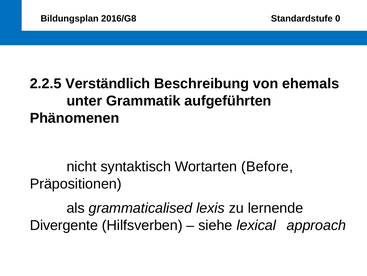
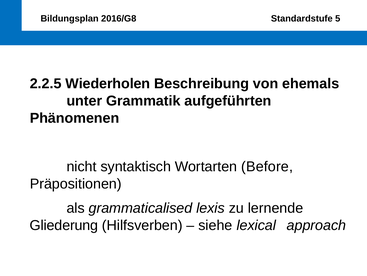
0: 0 -> 5
Verständlich: Verständlich -> Wiederholen
Divergente: Divergente -> Gliederung
